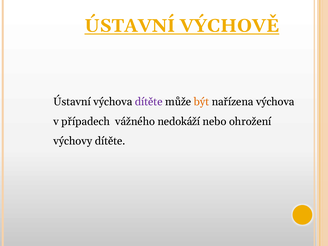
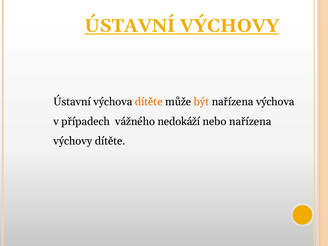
ÚSTAVNÍ VÝCHOVĚ: VÝCHOVĚ -> VÝCHOVY
dítěte at (149, 102) colour: purple -> orange
nebo ohrožení: ohrožení -> nařízena
